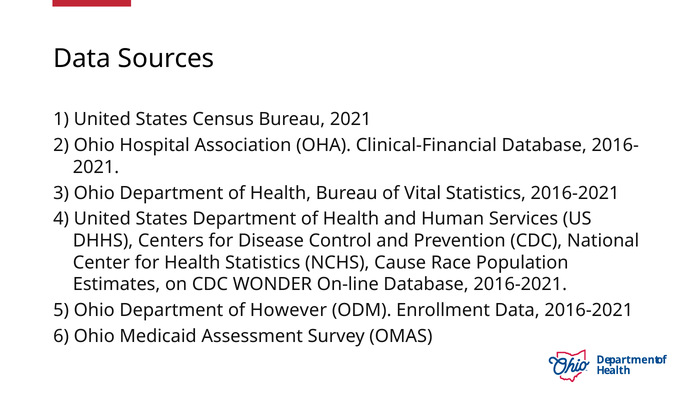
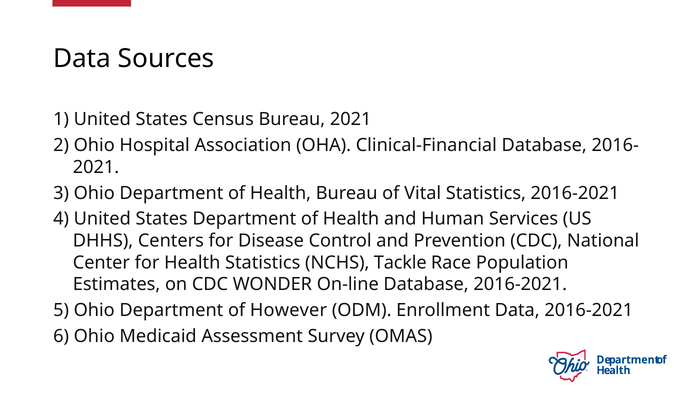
Cause: Cause -> Tackle
